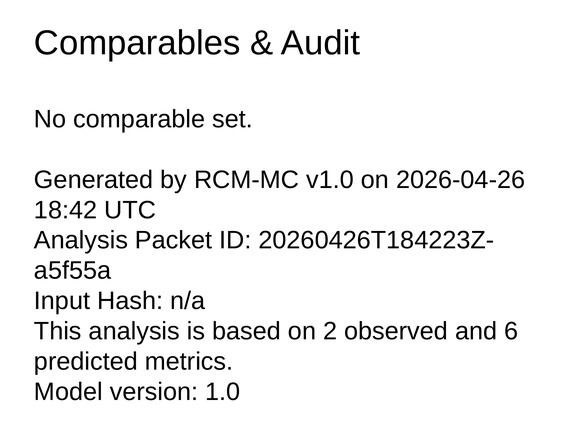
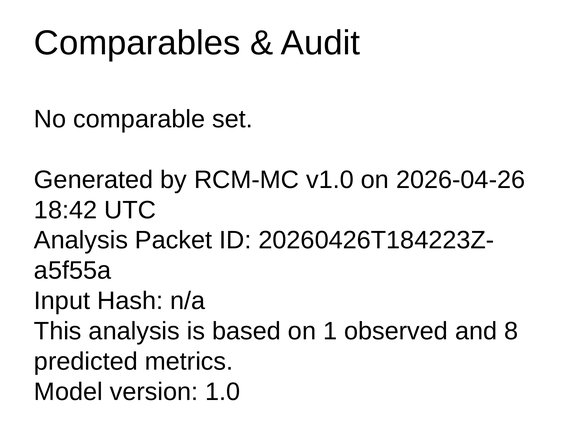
2: 2 -> 1
6: 6 -> 8
